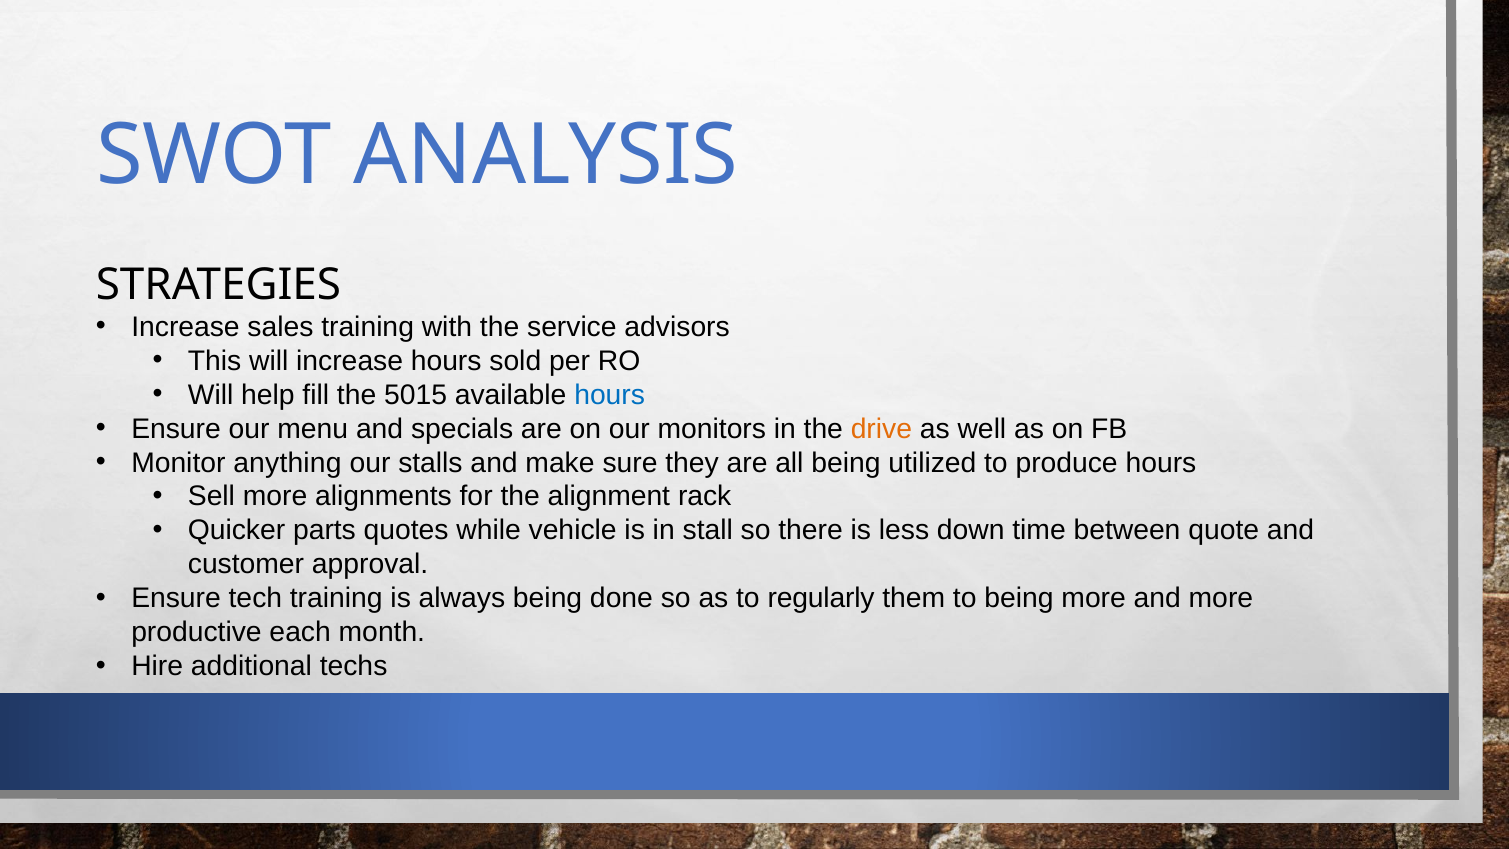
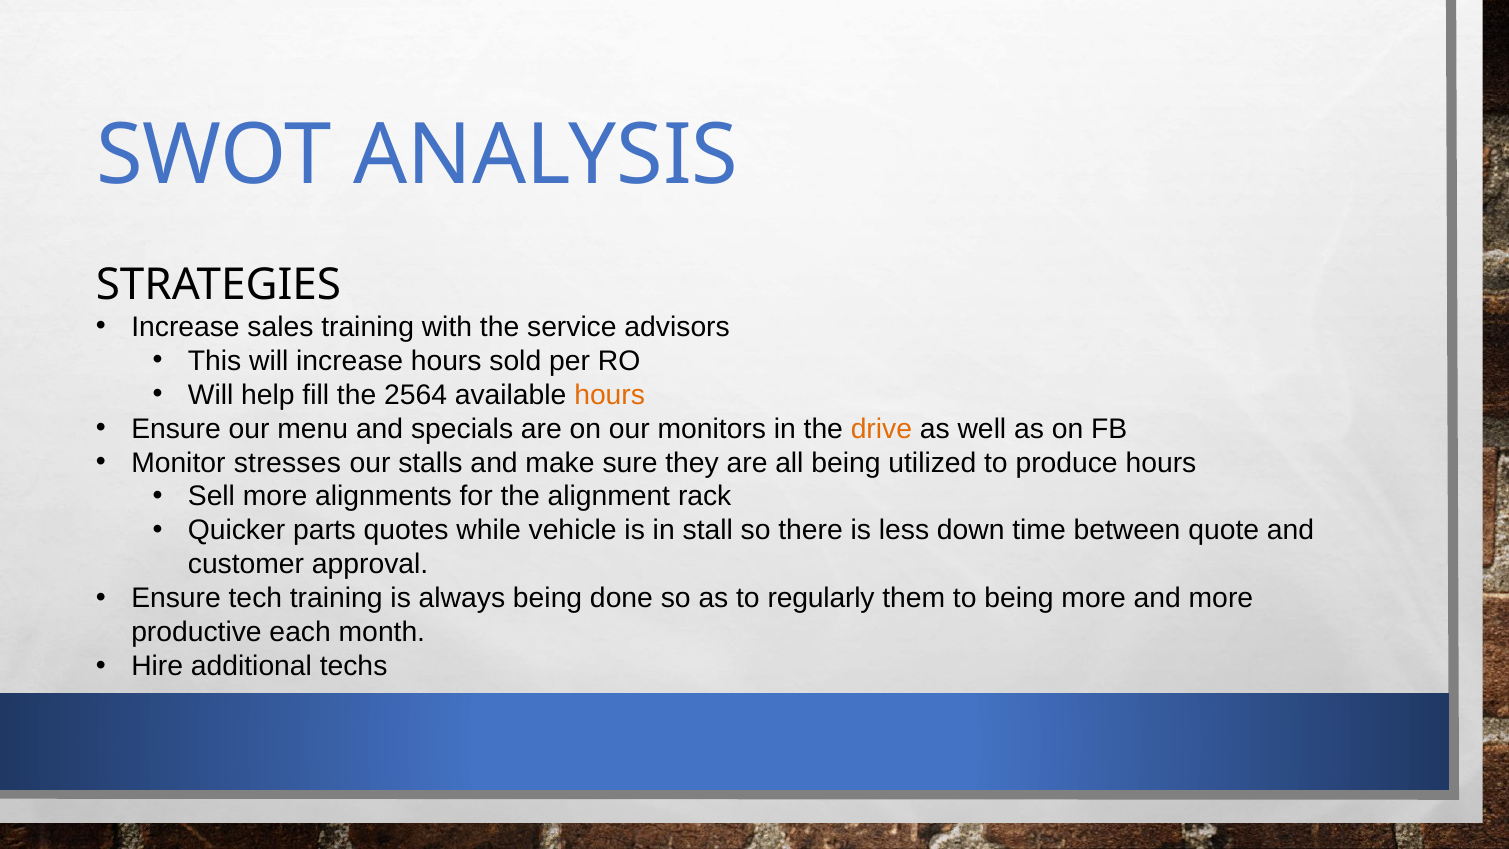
5015: 5015 -> 2564
hours at (610, 395) colour: blue -> orange
anything: anything -> stresses
